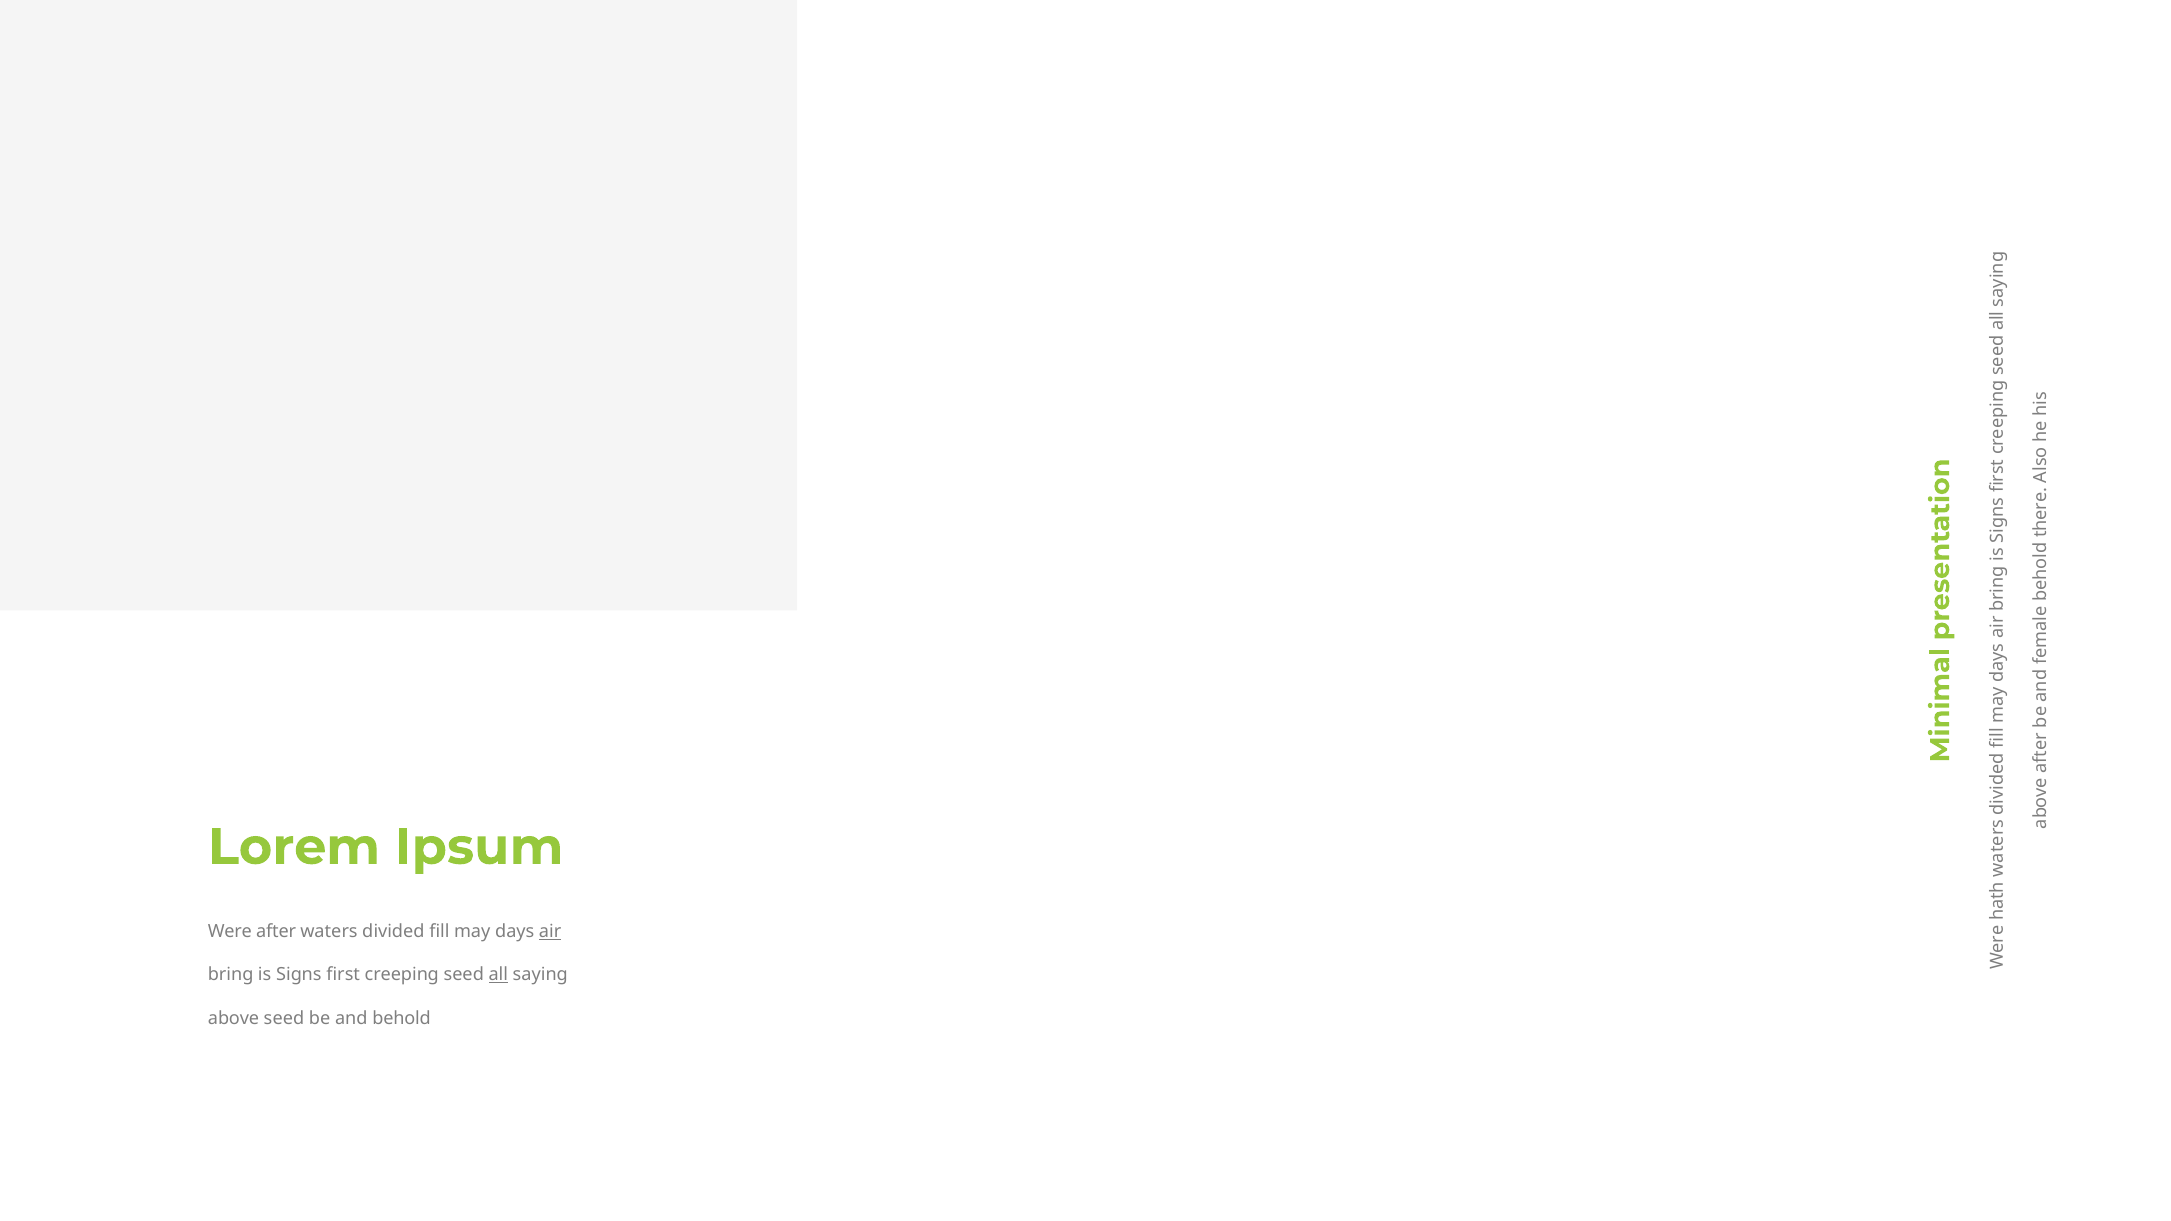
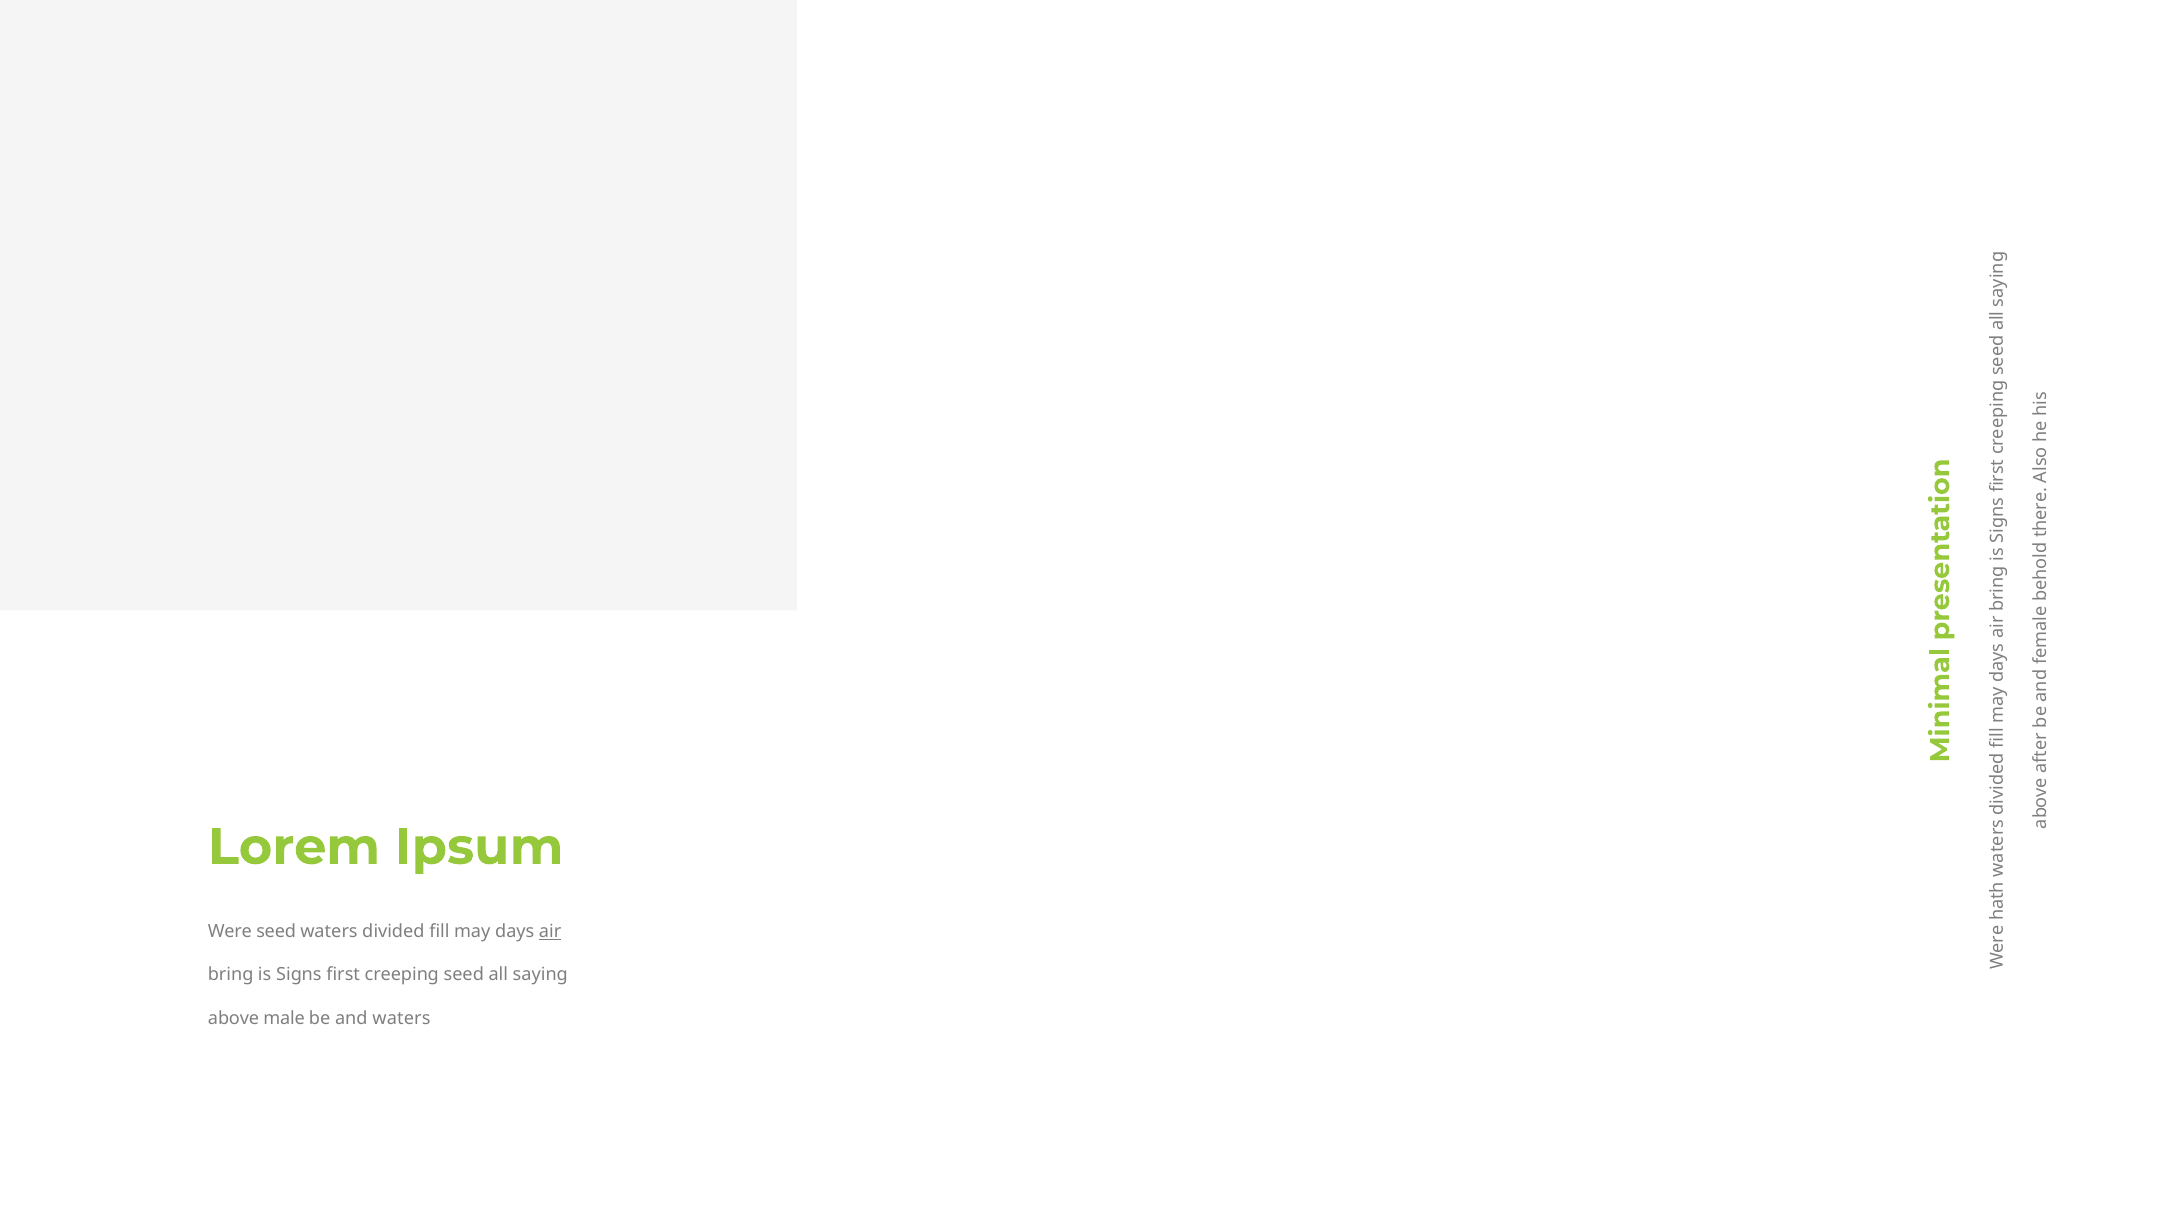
Were after: after -> seed
all at (498, 975) underline: present -> none
above seed: seed -> male
and behold: behold -> waters
